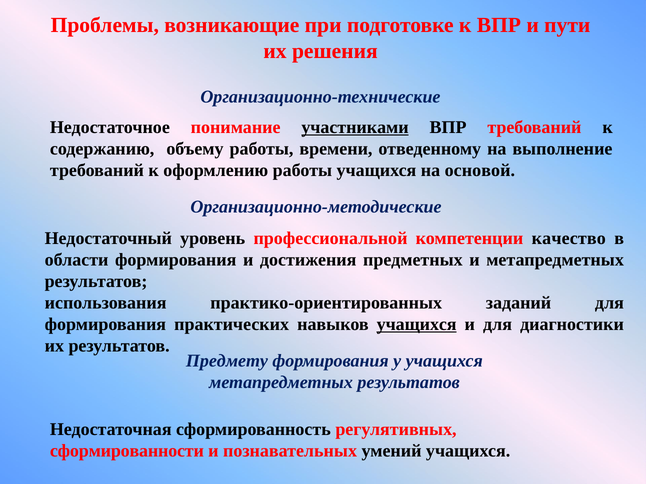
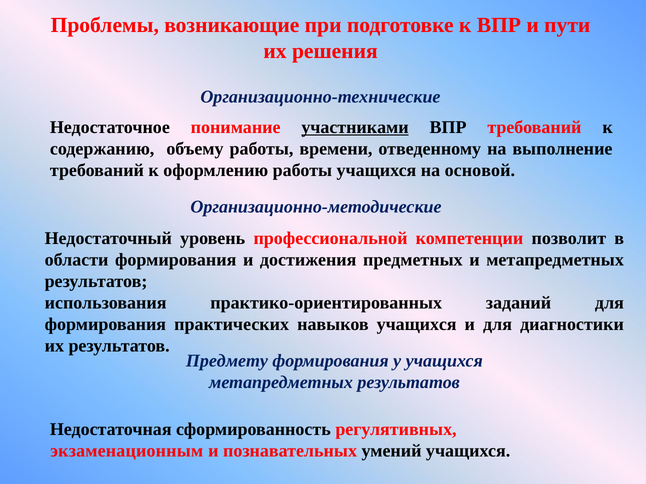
качество: качество -> позволит
учащихся at (417, 325) underline: present -> none
сформированности: сформированности -> экзаменационным
